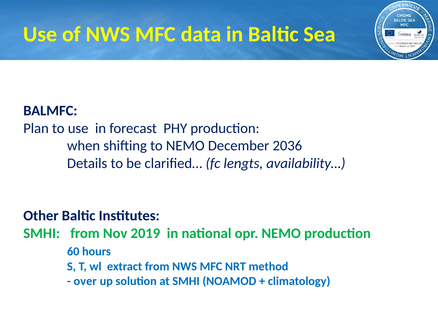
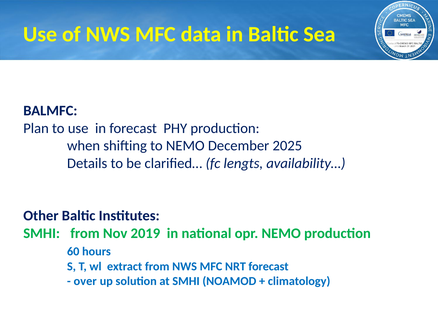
2036: 2036 -> 2025
NRT method: method -> forecast
